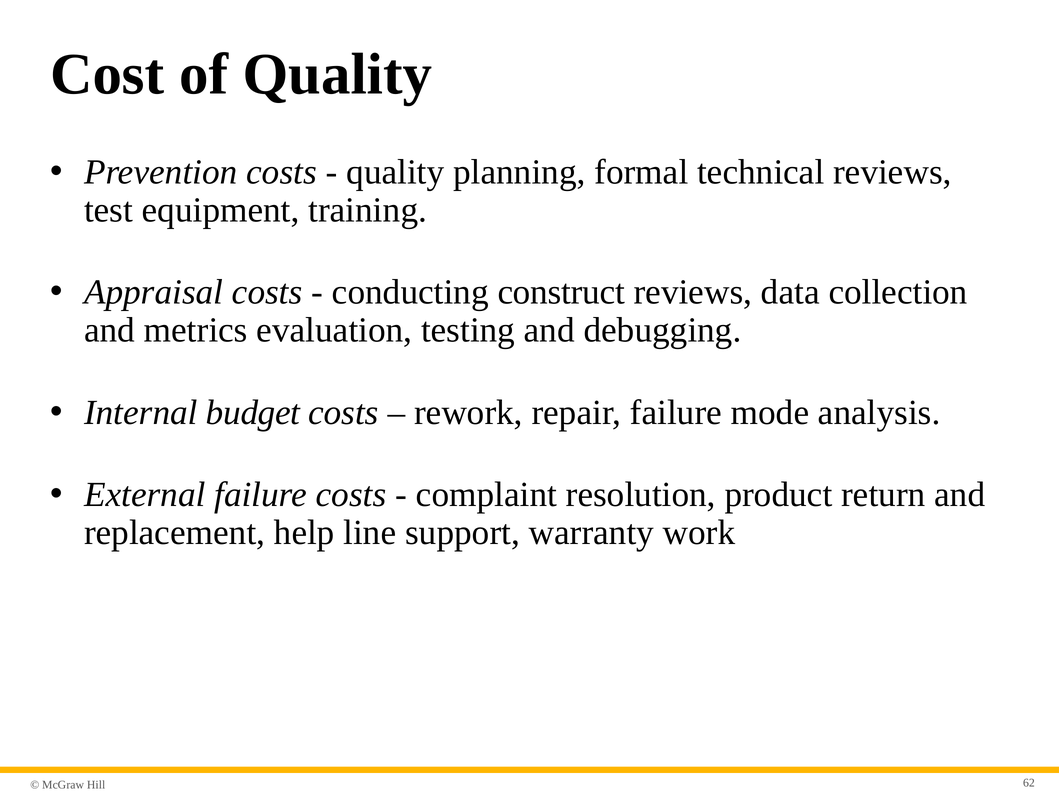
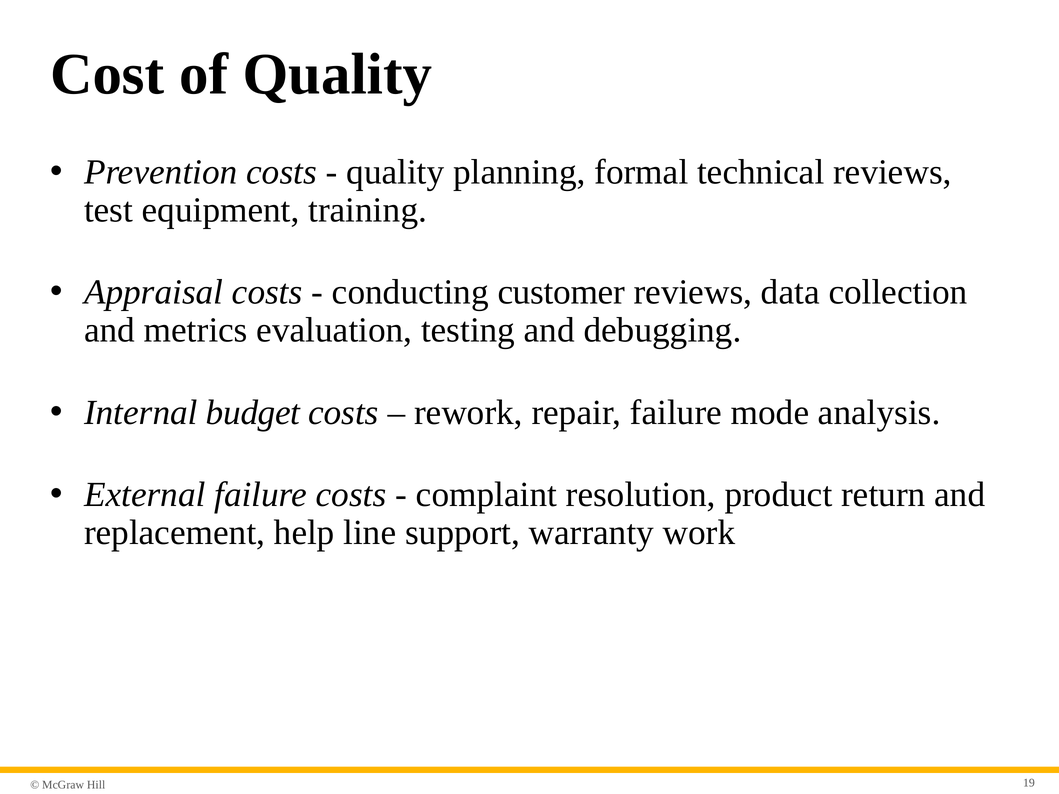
construct: construct -> customer
62: 62 -> 19
